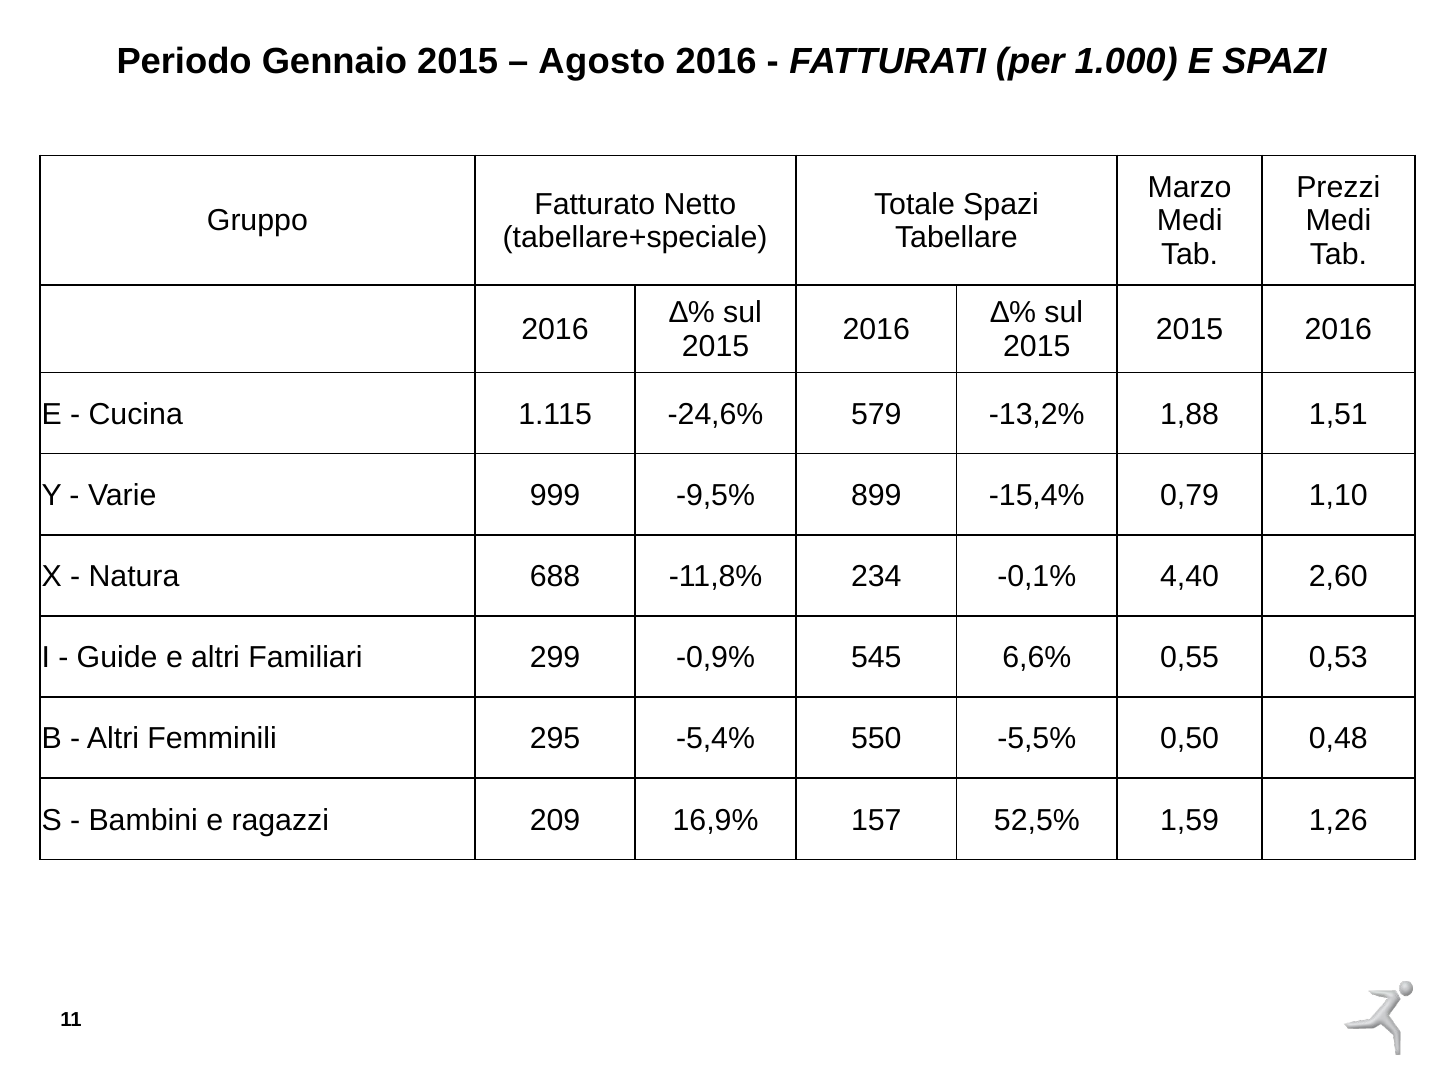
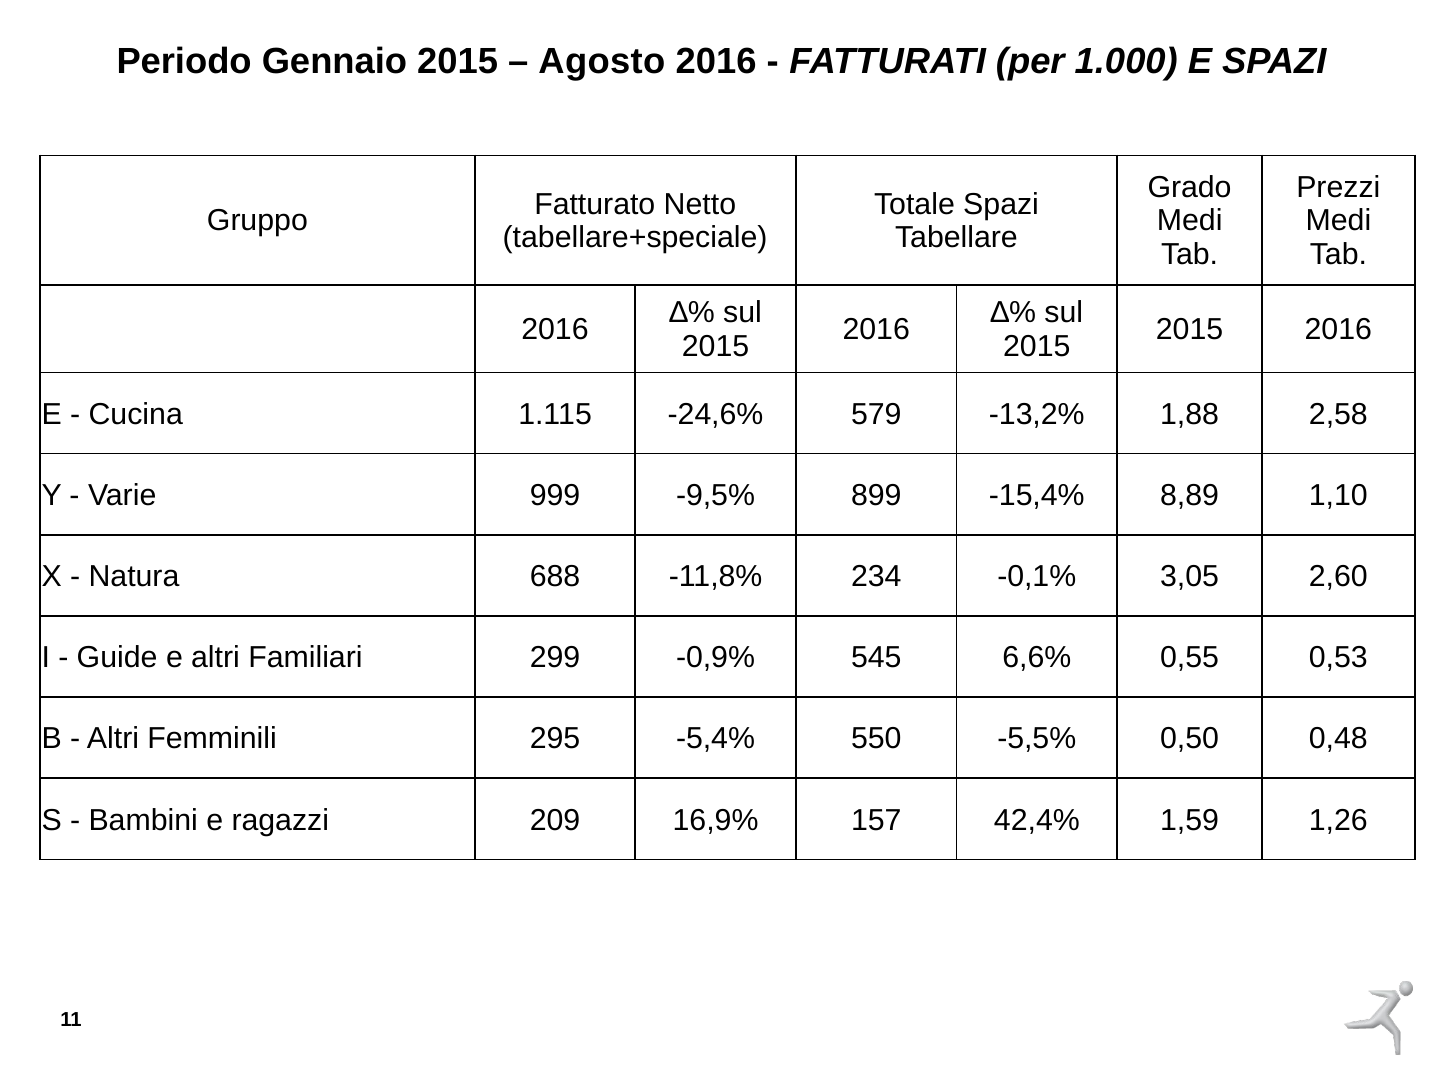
Marzo: Marzo -> Grado
1,51: 1,51 -> 2,58
0,79: 0,79 -> 8,89
4,40: 4,40 -> 3,05
52,5%: 52,5% -> 42,4%
